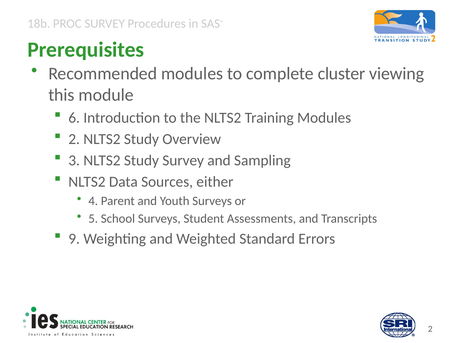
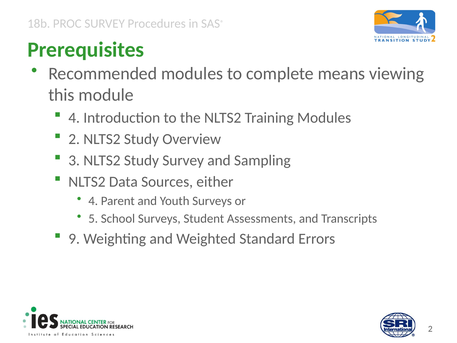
cluster: cluster -> means
6 at (74, 118): 6 -> 4
